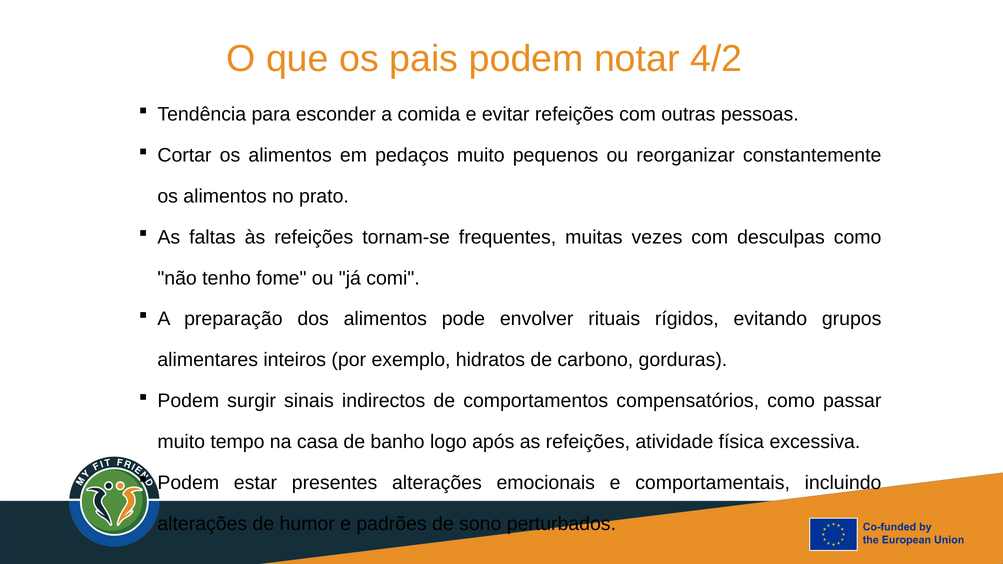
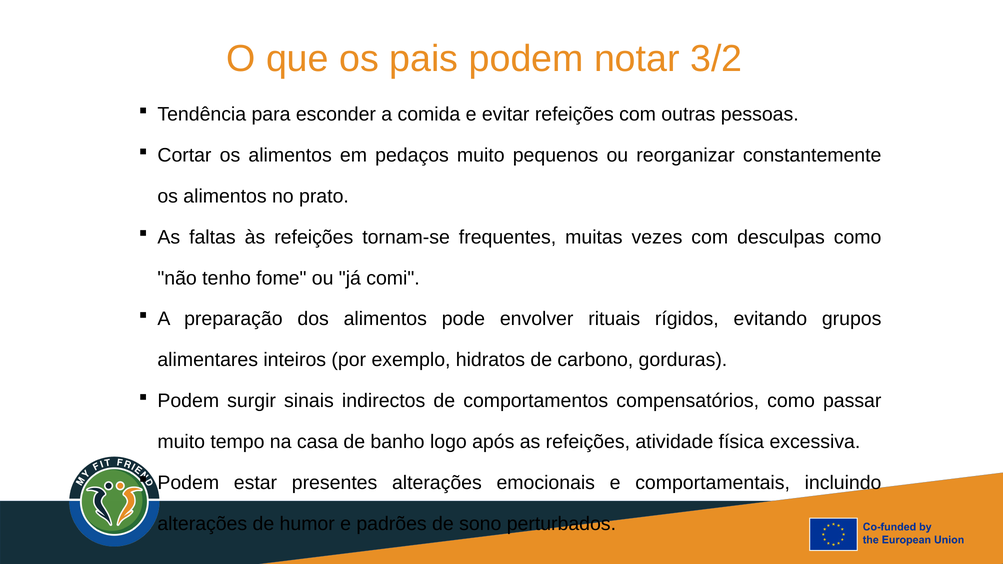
4/2: 4/2 -> 3/2
